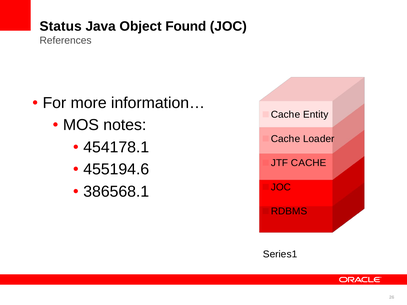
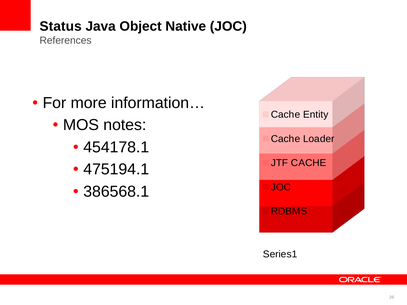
Found: Found -> Native
455194.6: 455194.6 -> 475194.1
